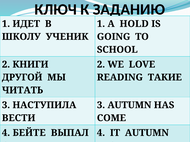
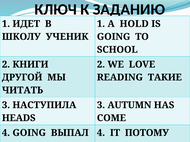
ВЕСТИ: ВЕСТИ -> HEADS
4 БЕЙТЕ: БЕЙТЕ -> GOING
IT AUTUMN: AUTUMN -> ПОТОМУ
